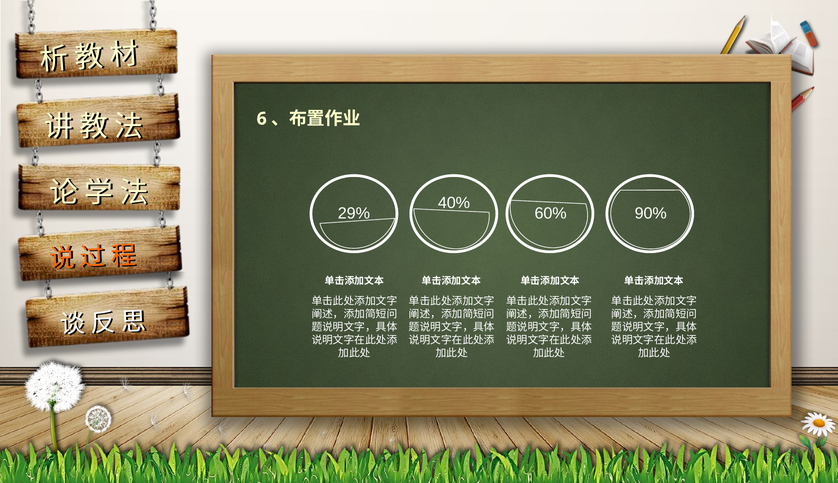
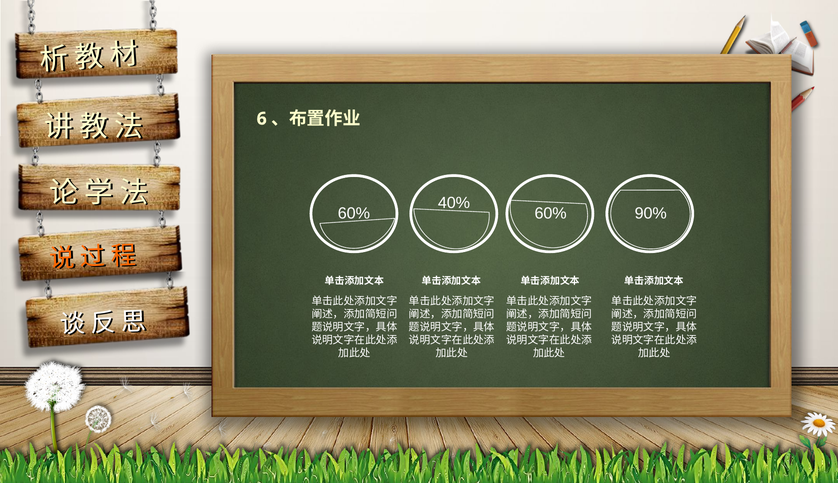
29% at (354, 213): 29% -> 60%
